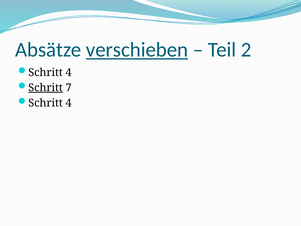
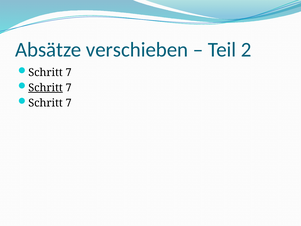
verschieben underline: present -> none
4 at (69, 72): 4 -> 7
4 at (69, 103): 4 -> 7
